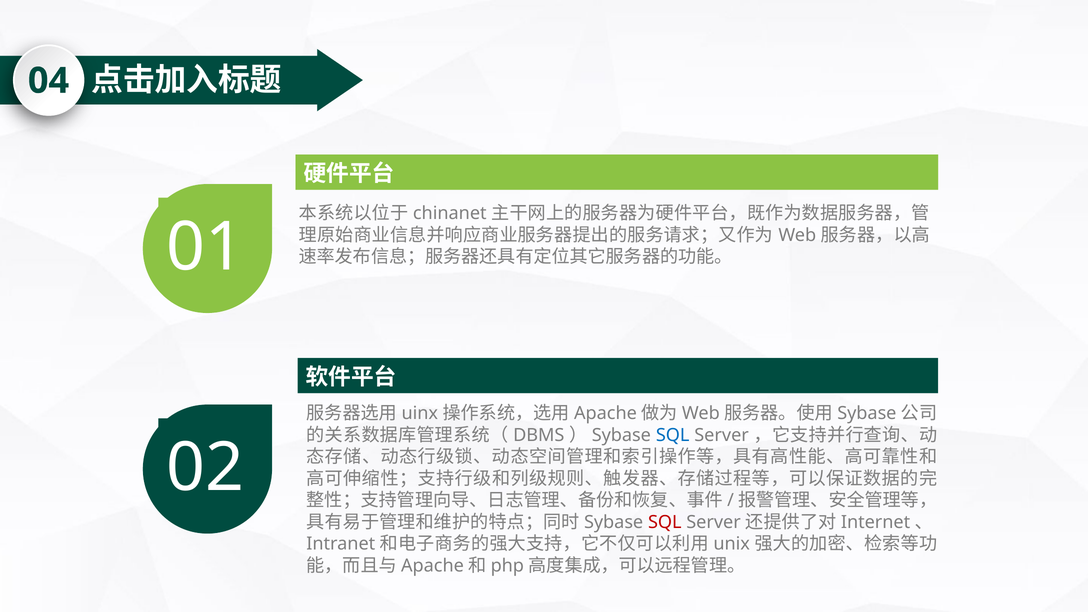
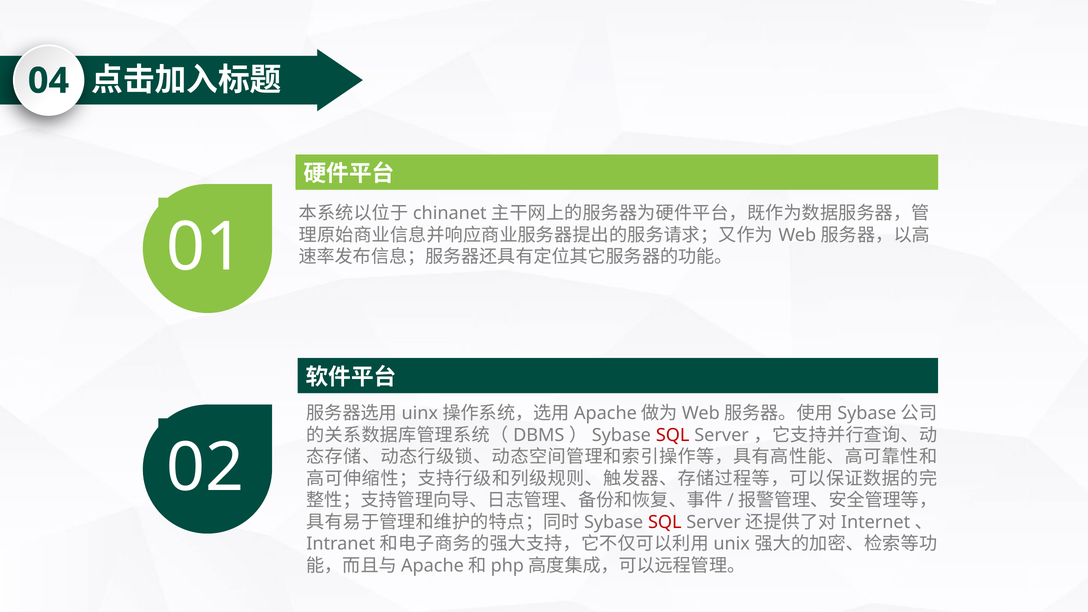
SQL at (673, 435) colour: blue -> red
